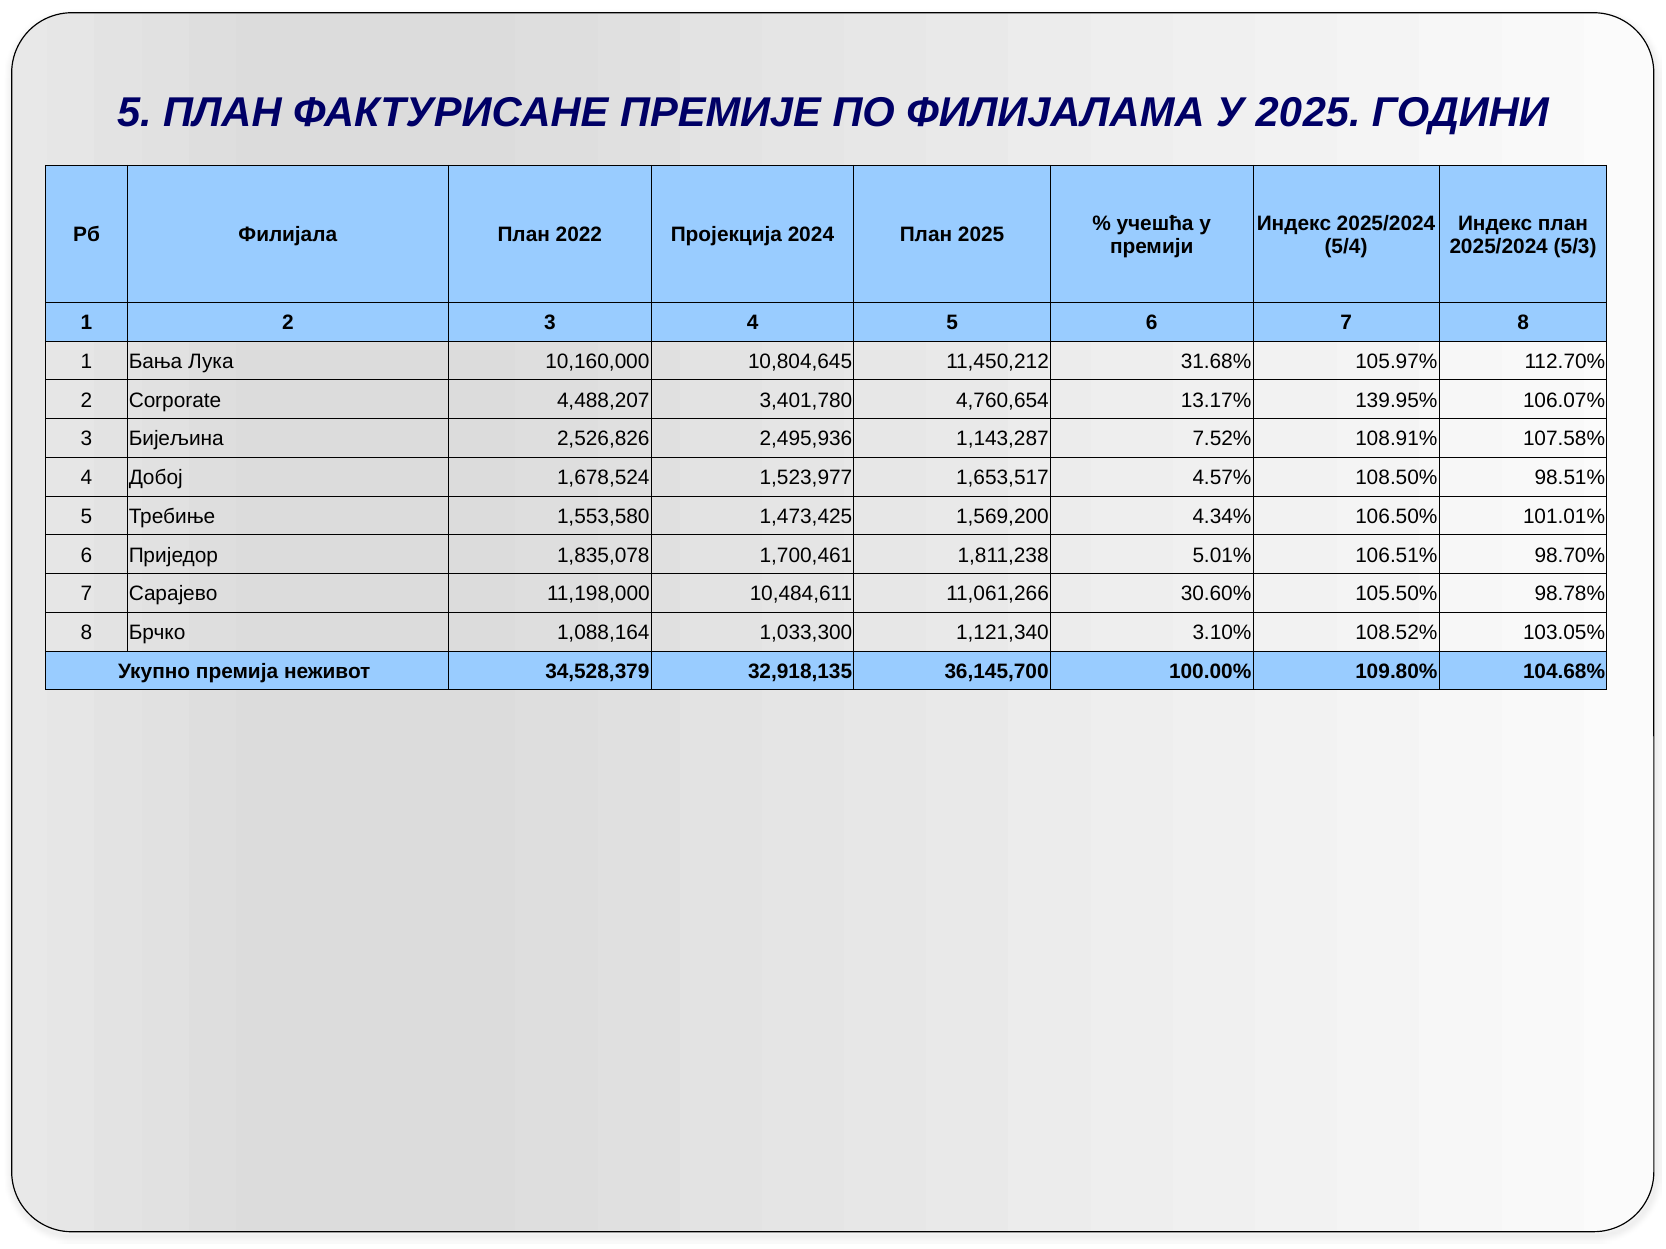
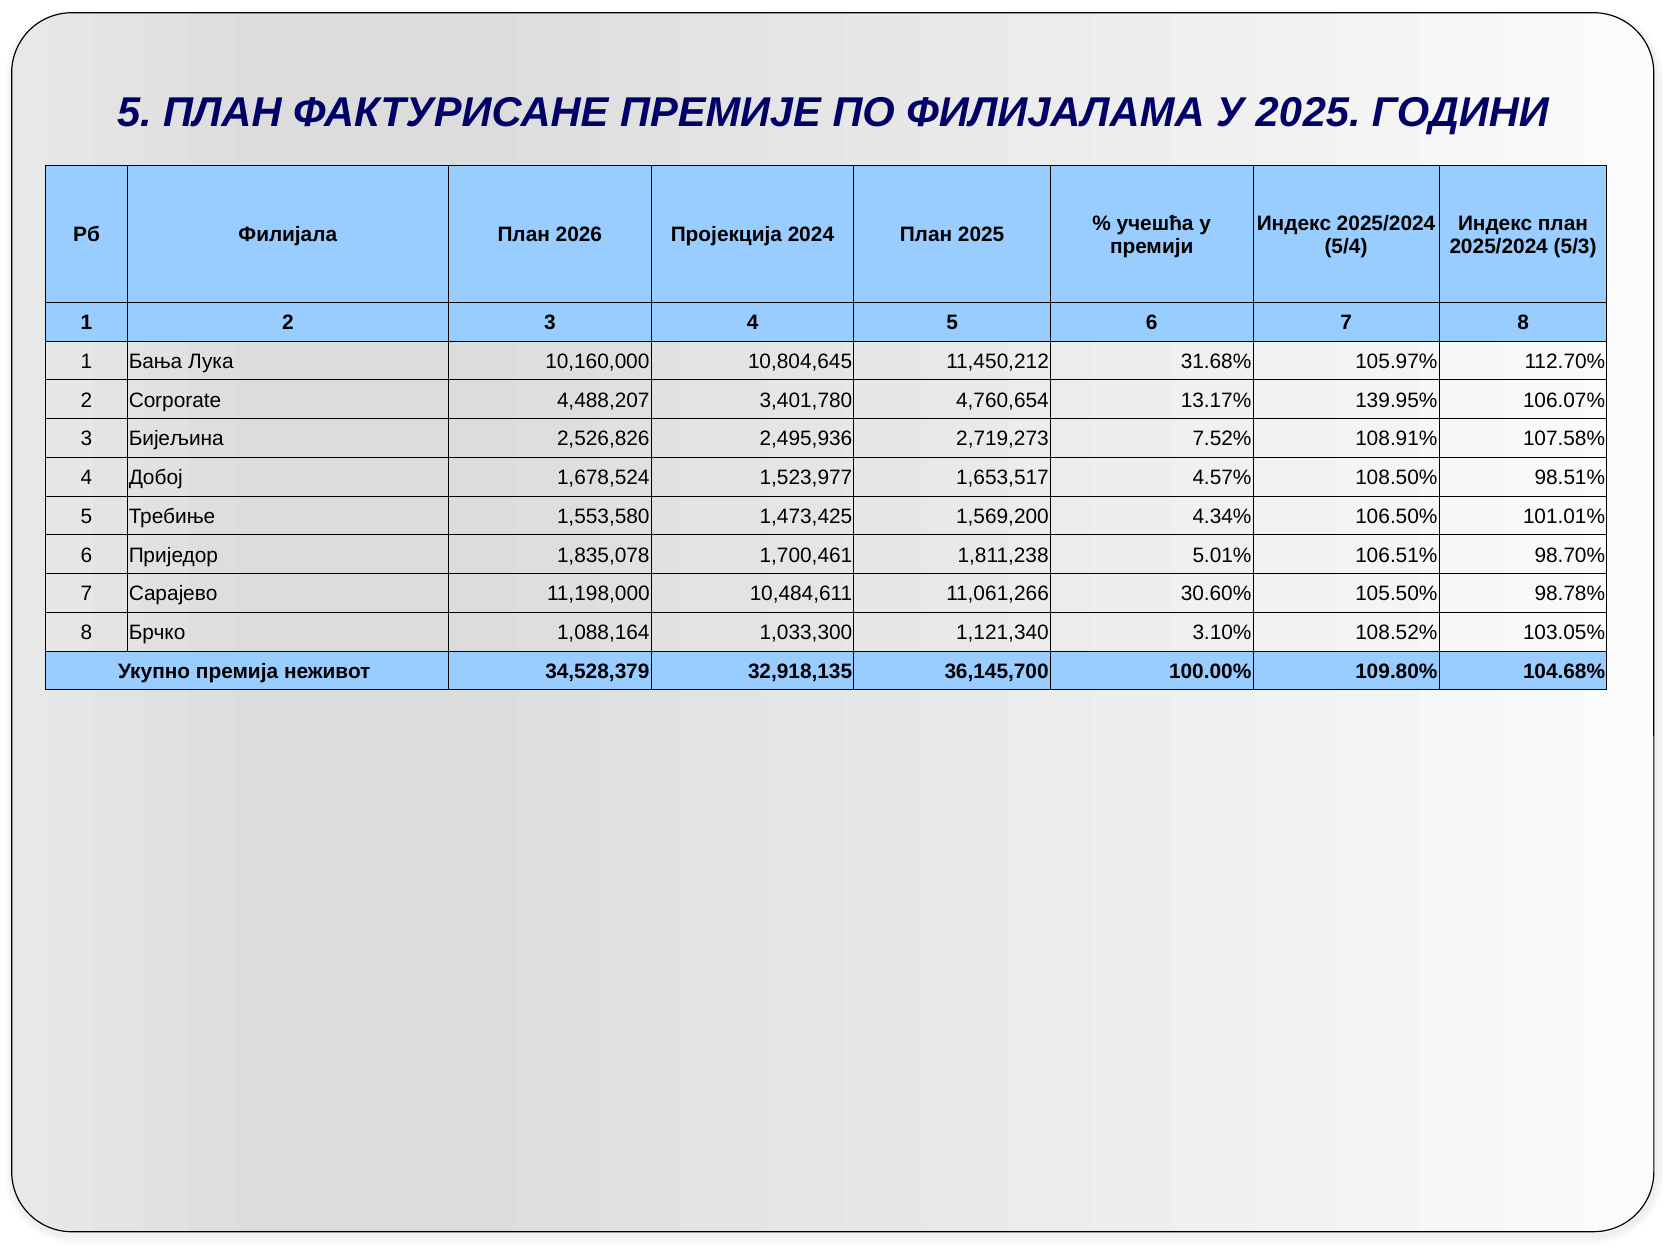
2022: 2022 -> 2026
1,143,287: 1,143,287 -> 2,719,273
